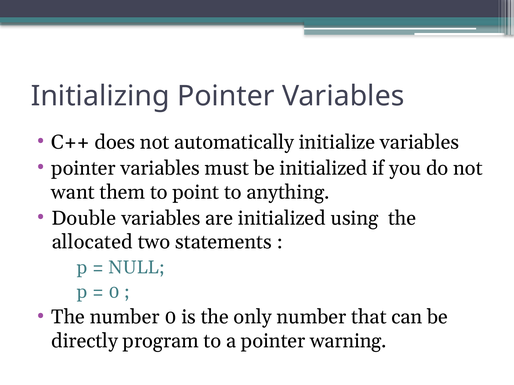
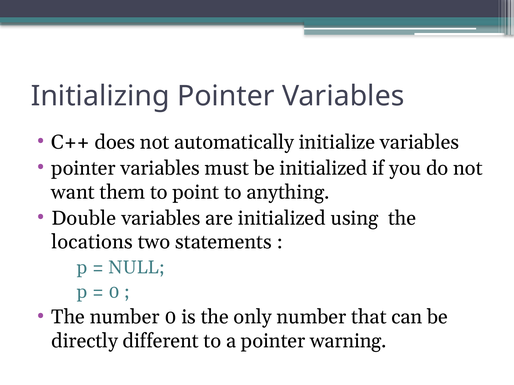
allocated: allocated -> locations
program: program -> different
